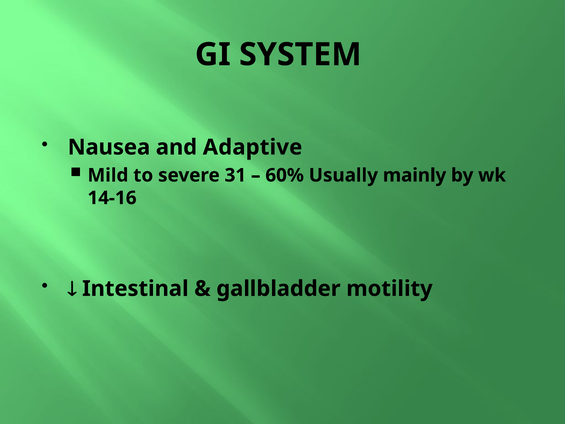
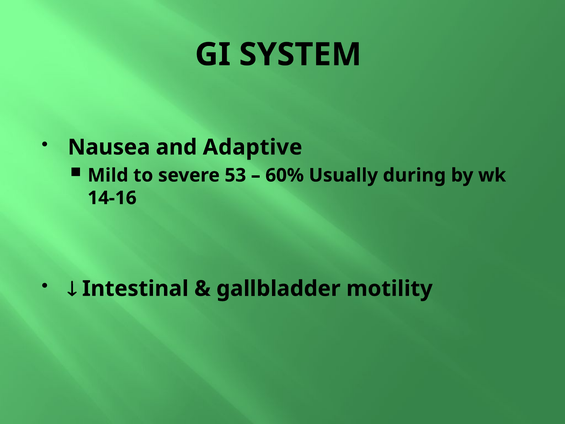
31: 31 -> 53
mainly: mainly -> during
